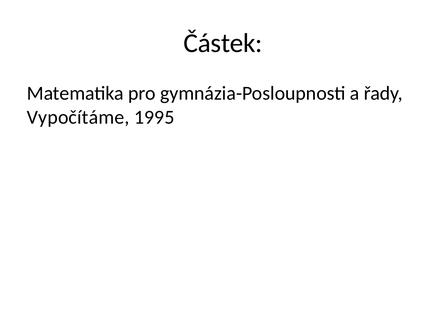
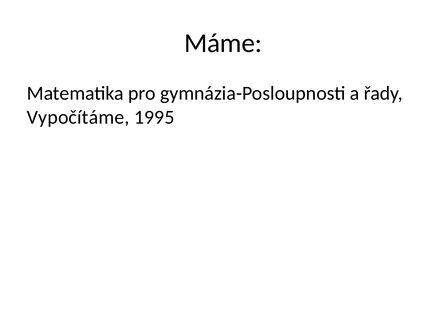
Částek: Částek -> Máme
